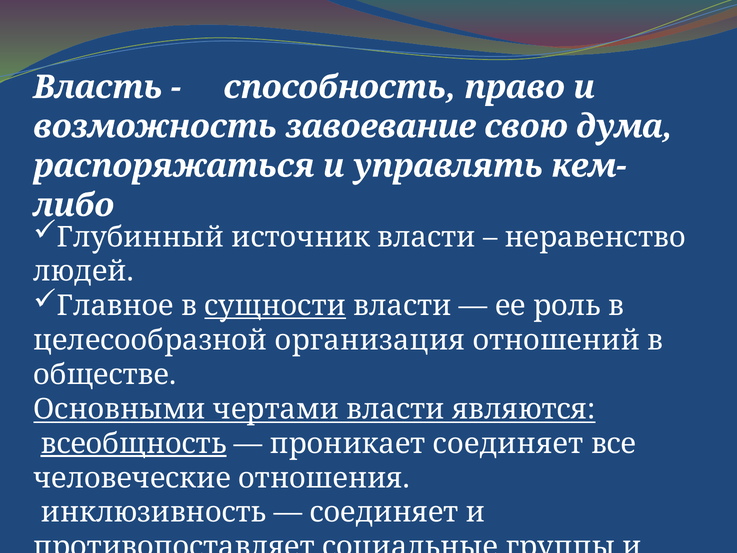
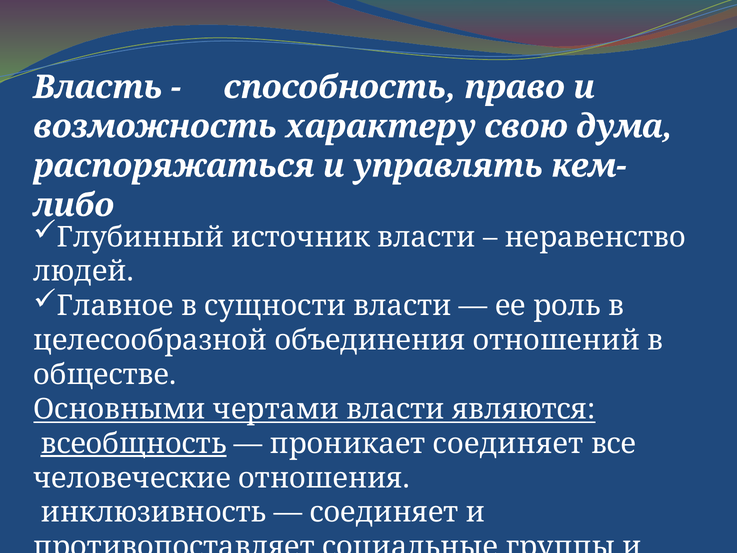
завоевание: завоевание -> характеру
сущности underline: present -> none
организация: организация -> объединения
